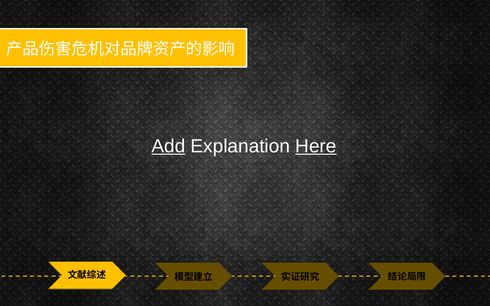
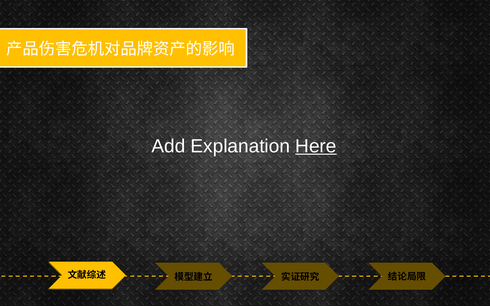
Add underline: present -> none
